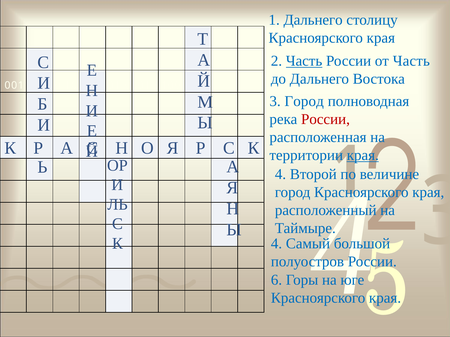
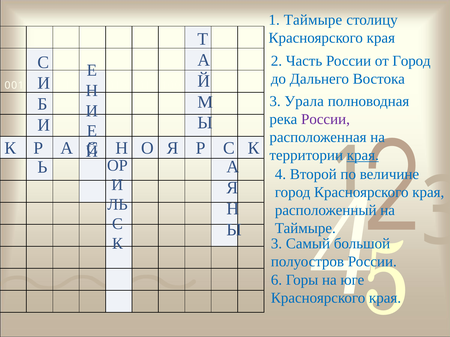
1 Дальнего: Дальнего -> Таймыре
Часть at (304, 61) underline: present -> none
от Часть: Часть -> Город
3 Город: Город -> Урала
России at (325, 119) colour: red -> purple
К 4: 4 -> 3
